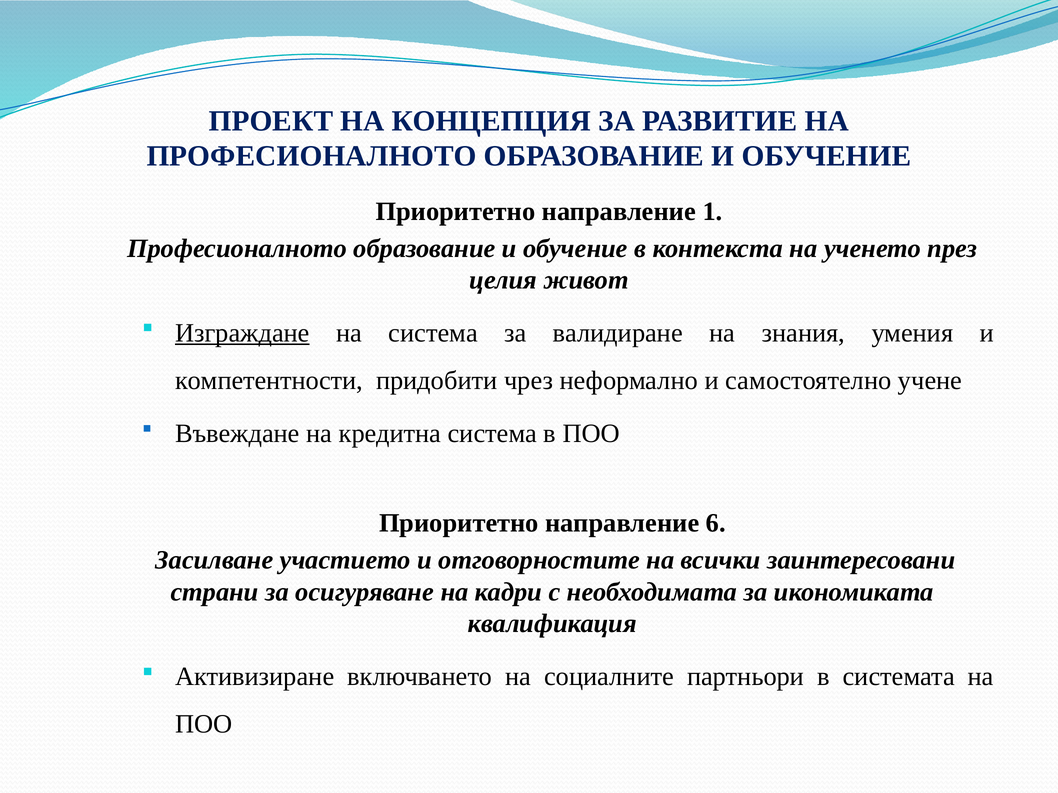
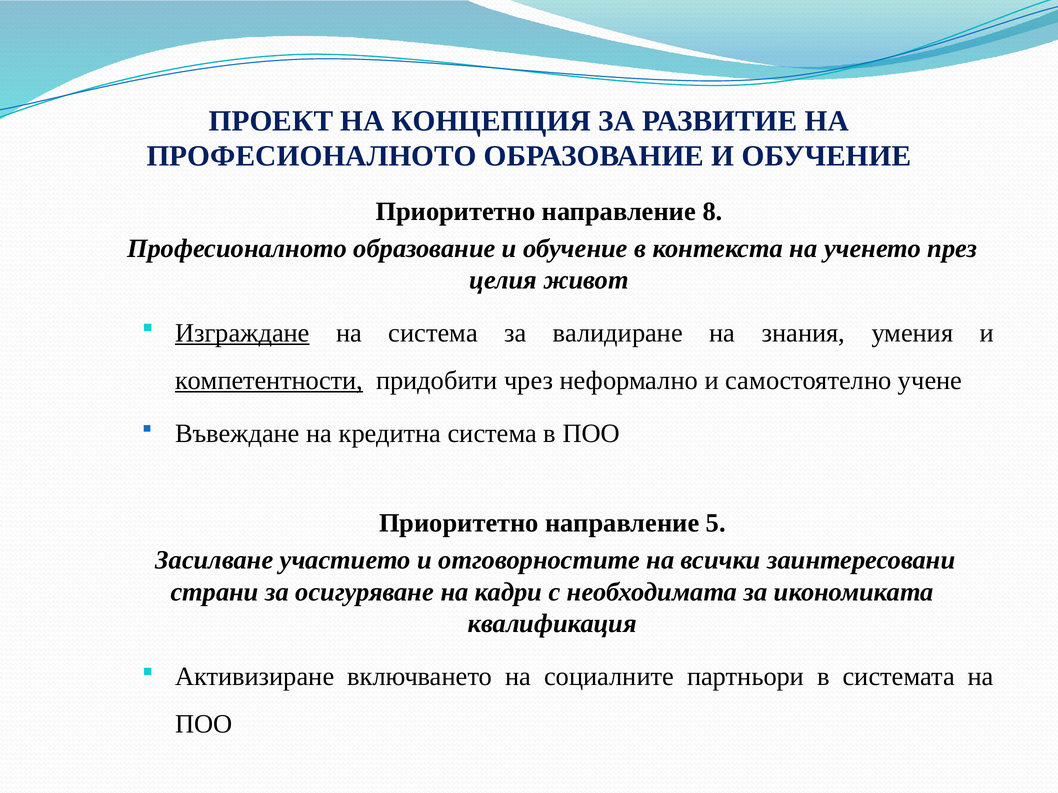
1: 1 -> 8
компетентности underline: none -> present
6: 6 -> 5
